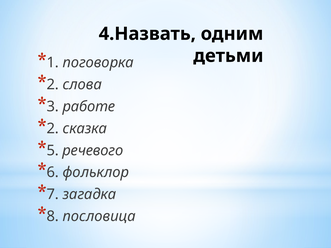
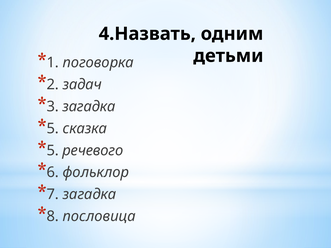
слова: слова -> задач
3 работе: работе -> загадка
2 at (53, 129): 2 -> 5
